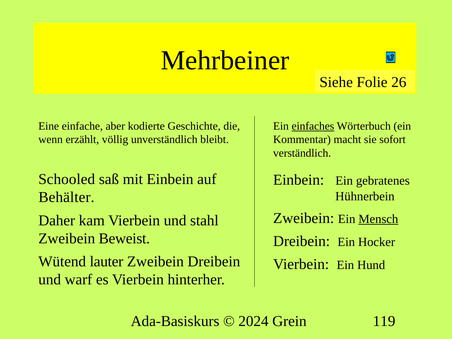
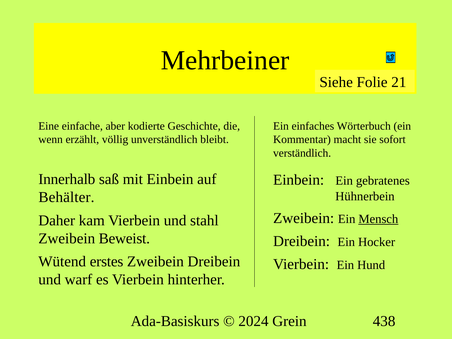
26: 26 -> 21
einfaches underline: present -> none
Schooled: Schooled -> Innerhalb
lauter: lauter -> erstes
119: 119 -> 438
